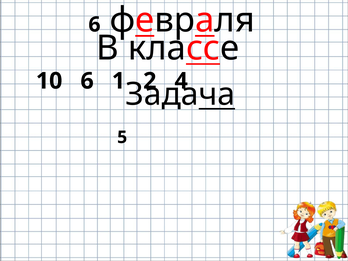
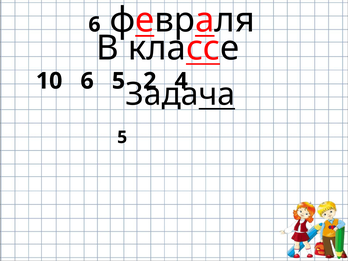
6 1: 1 -> 5
